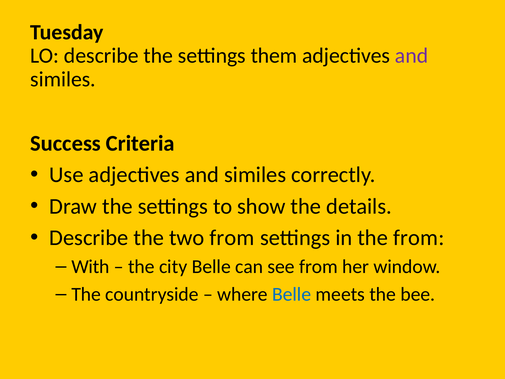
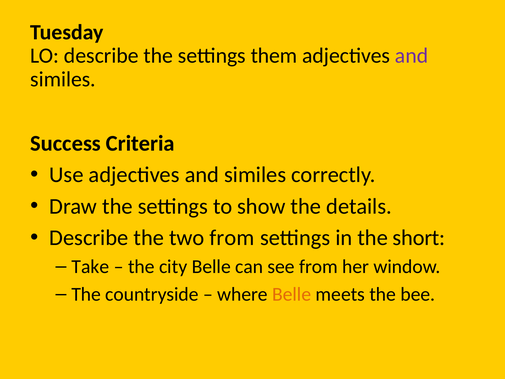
the from: from -> short
With: With -> Take
Belle at (292, 294) colour: blue -> orange
